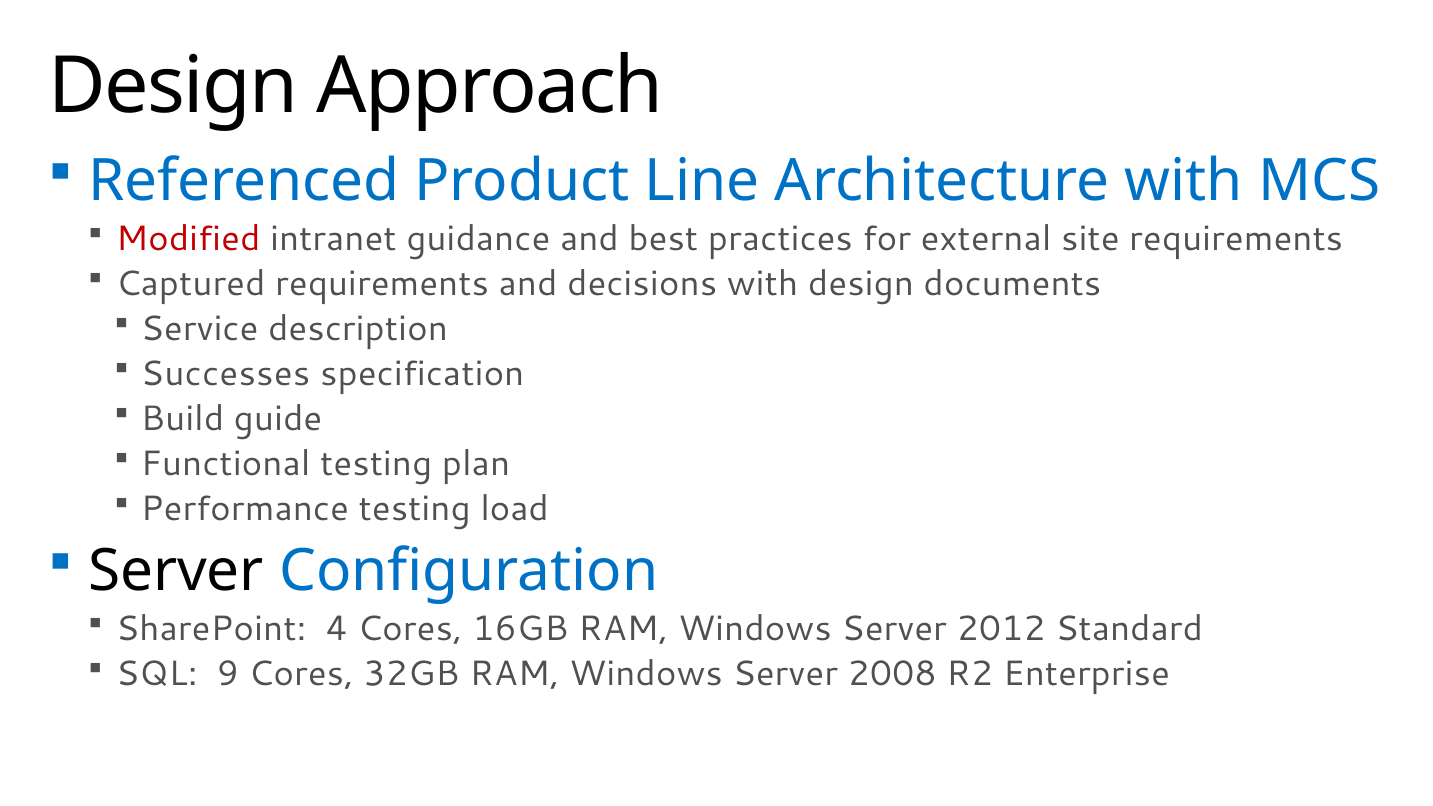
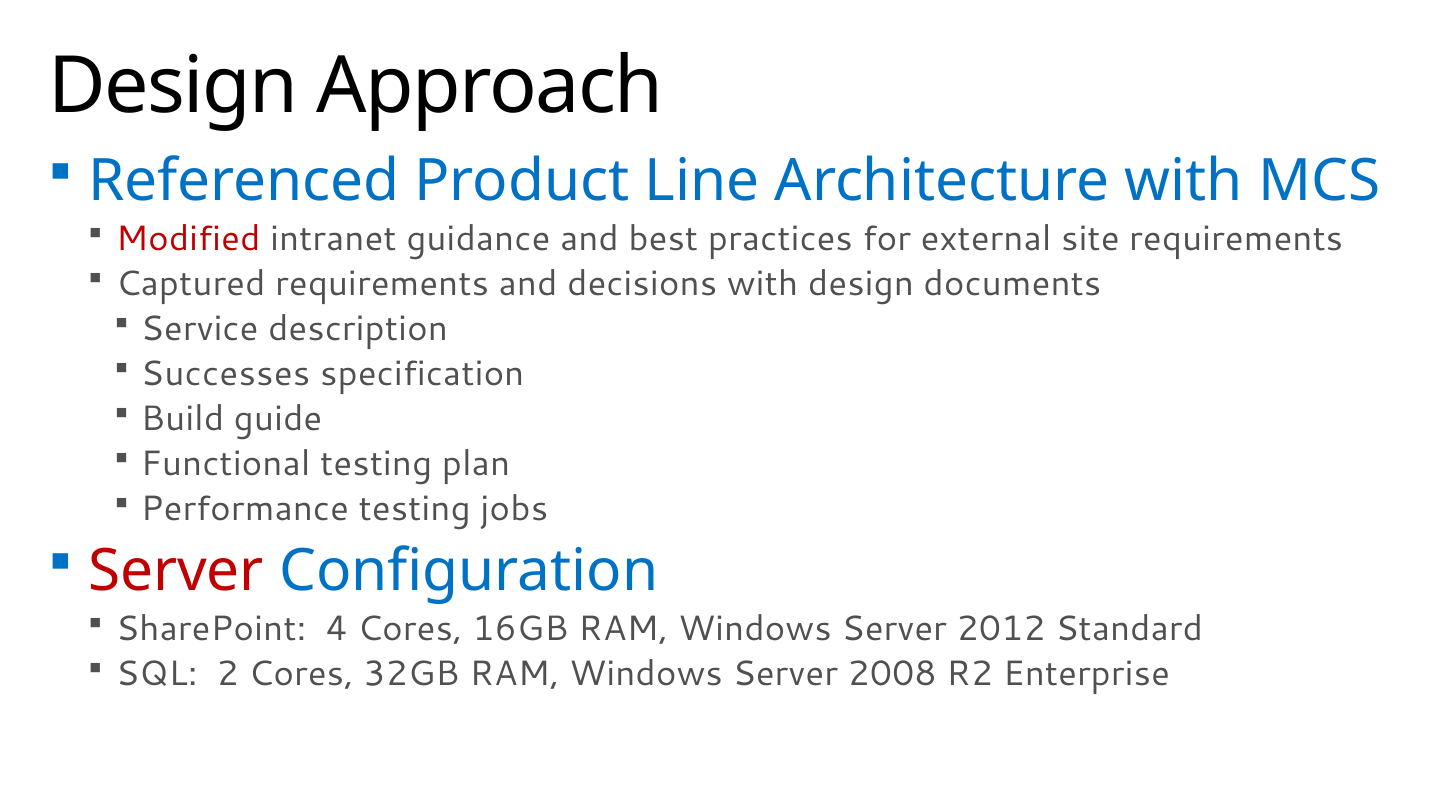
load: load -> jobs
Server at (176, 571) colour: black -> red
9: 9 -> 2
